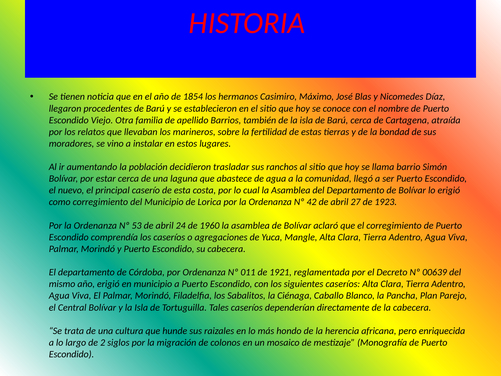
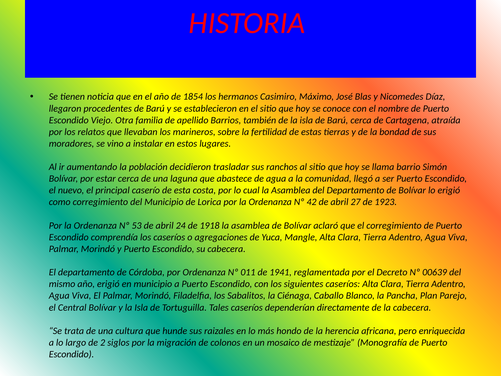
1960: 1960 -> 1918
1921: 1921 -> 1941
